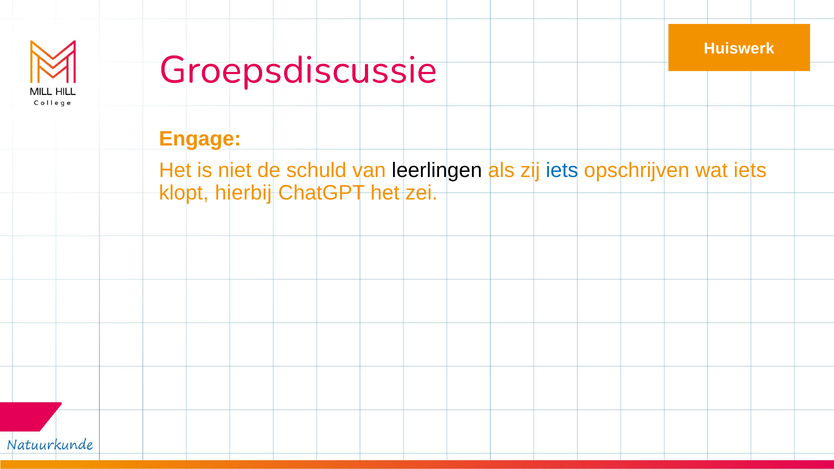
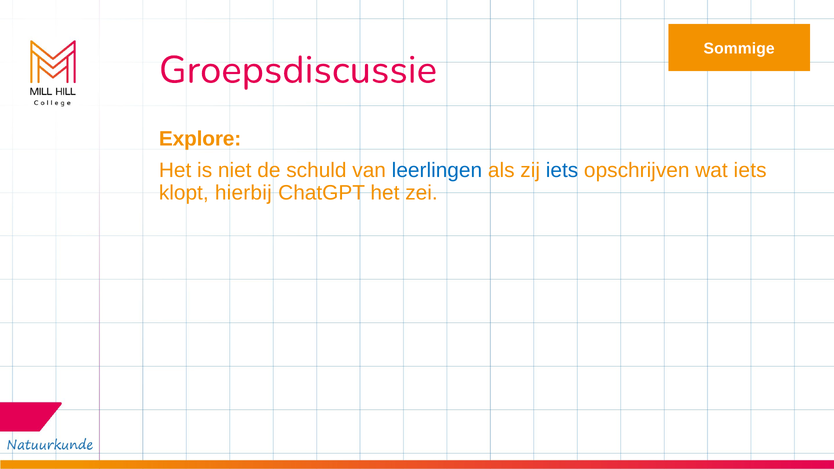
Huiswerk: Huiswerk -> Sommige
Engage: Engage -> Explore
leerlingen colour: black -> blue
